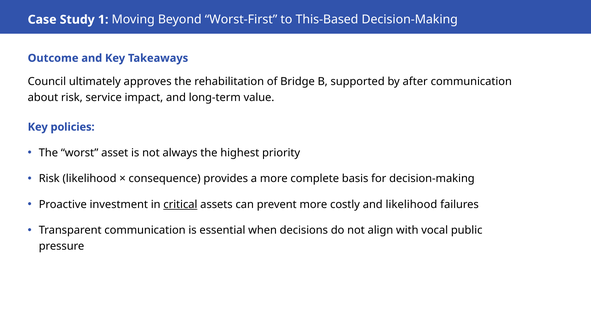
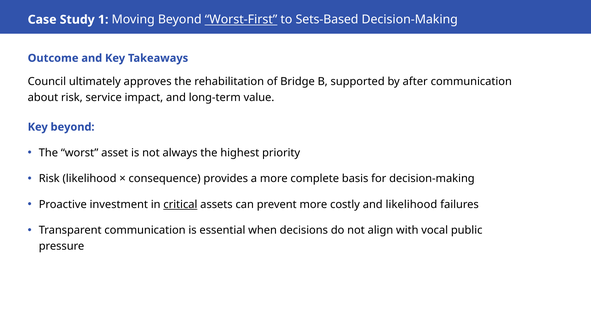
Worst-First at (241, 20) underline: none -> present
This-Based: This-Based -> Sets-Based
Key policies: policies -> beyond
